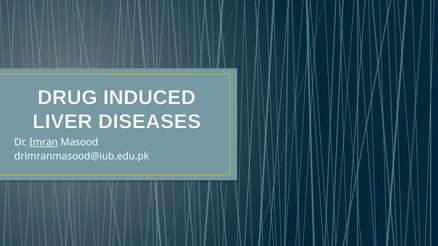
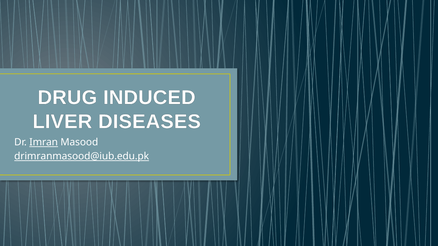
drimranmasood@iub.edu.pk underline: none -> present
